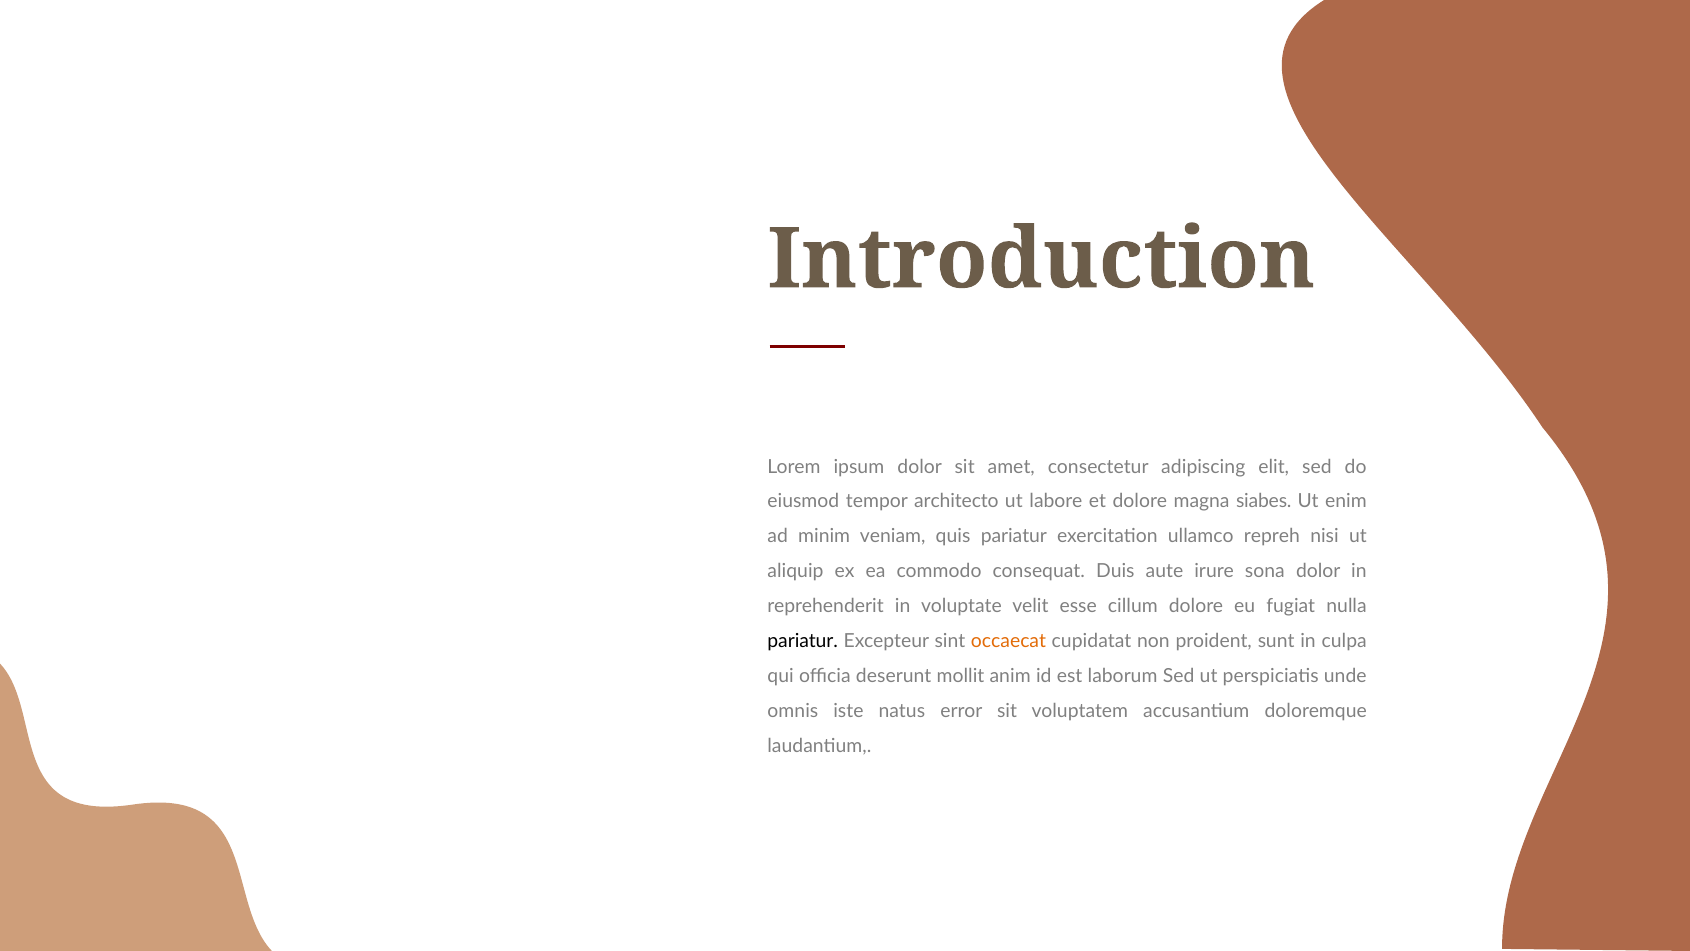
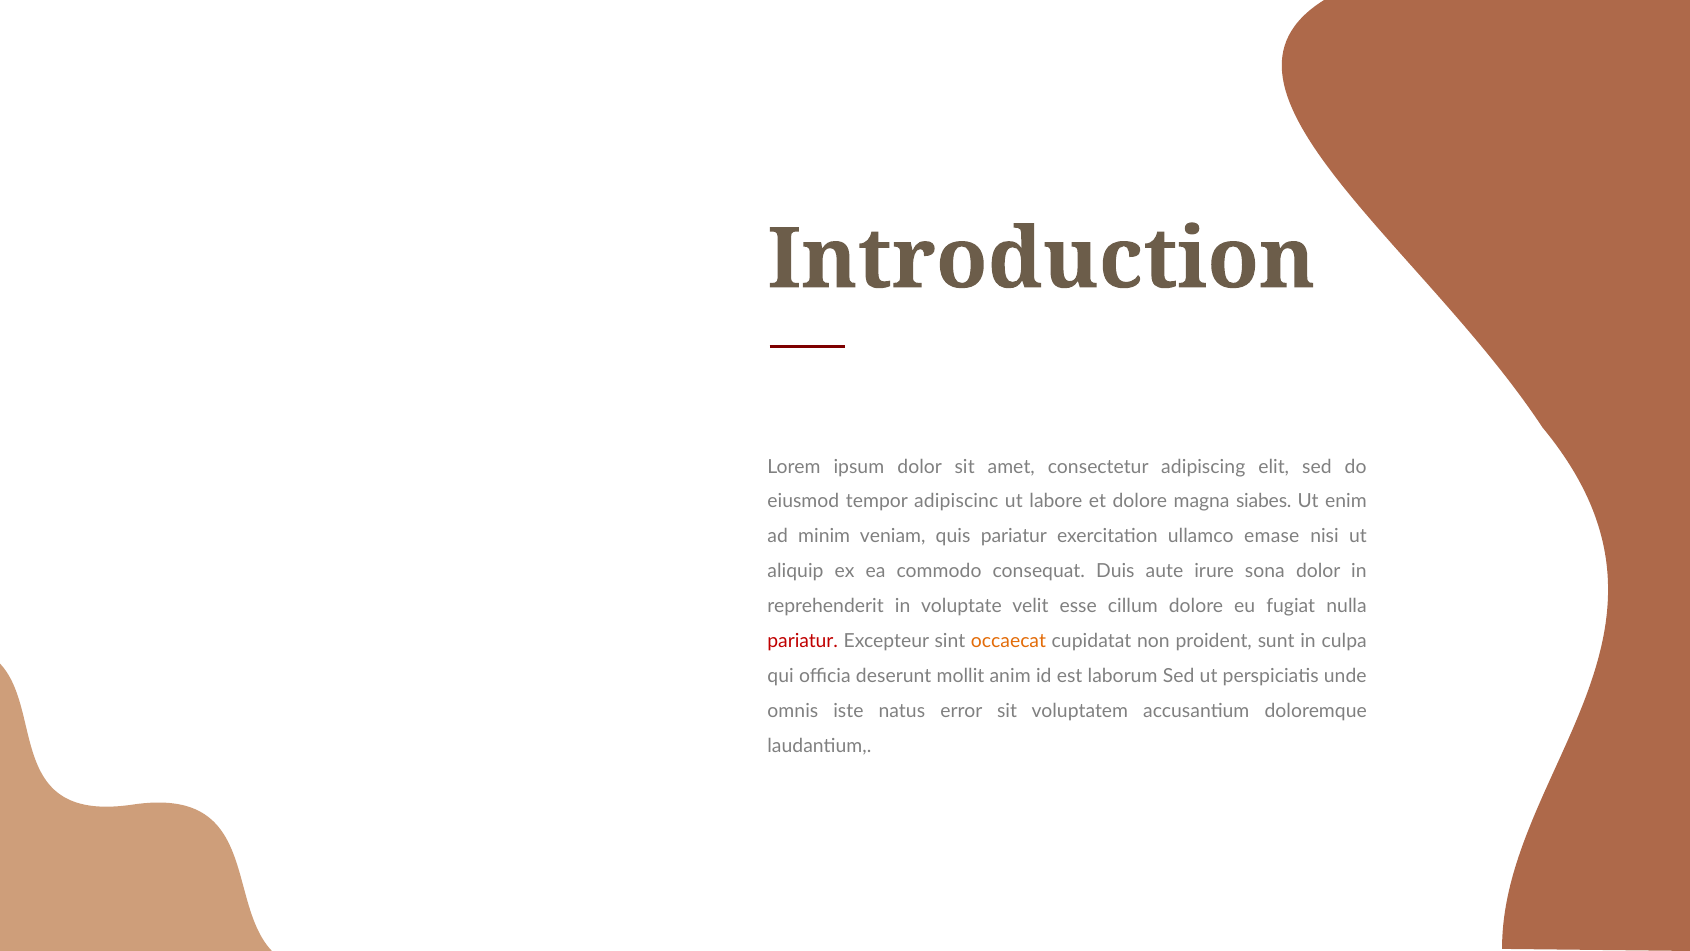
architecto: architecto -> adipiscinc
repreh: repreh -> emase
pariatur at (803, 641) colour: black -> red
